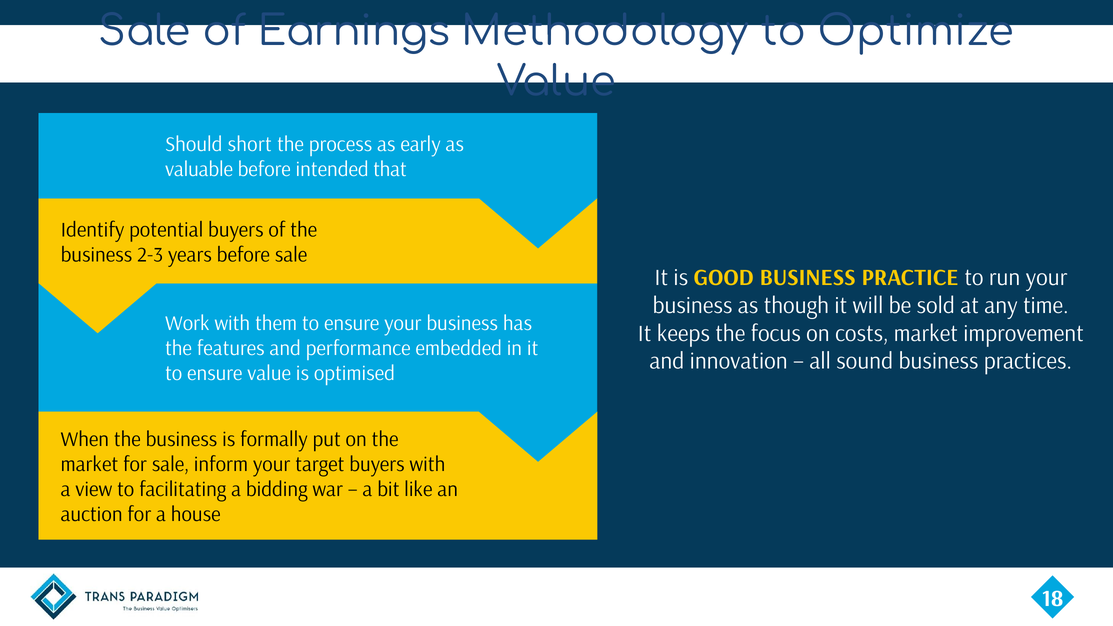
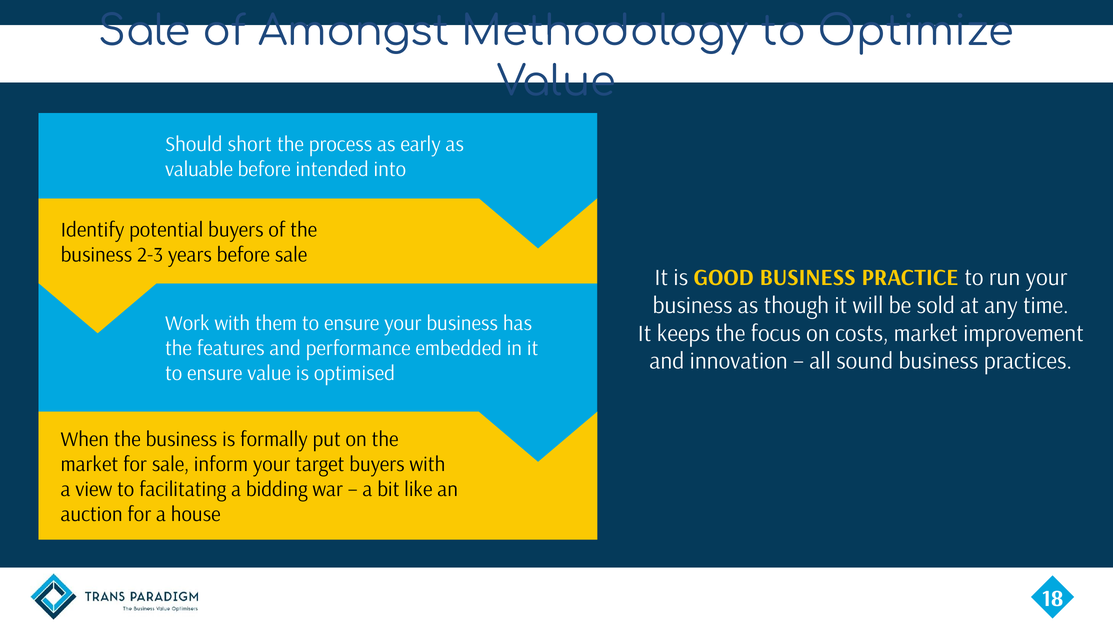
Earnings: Earnings -> Amongst
that: that -> into
